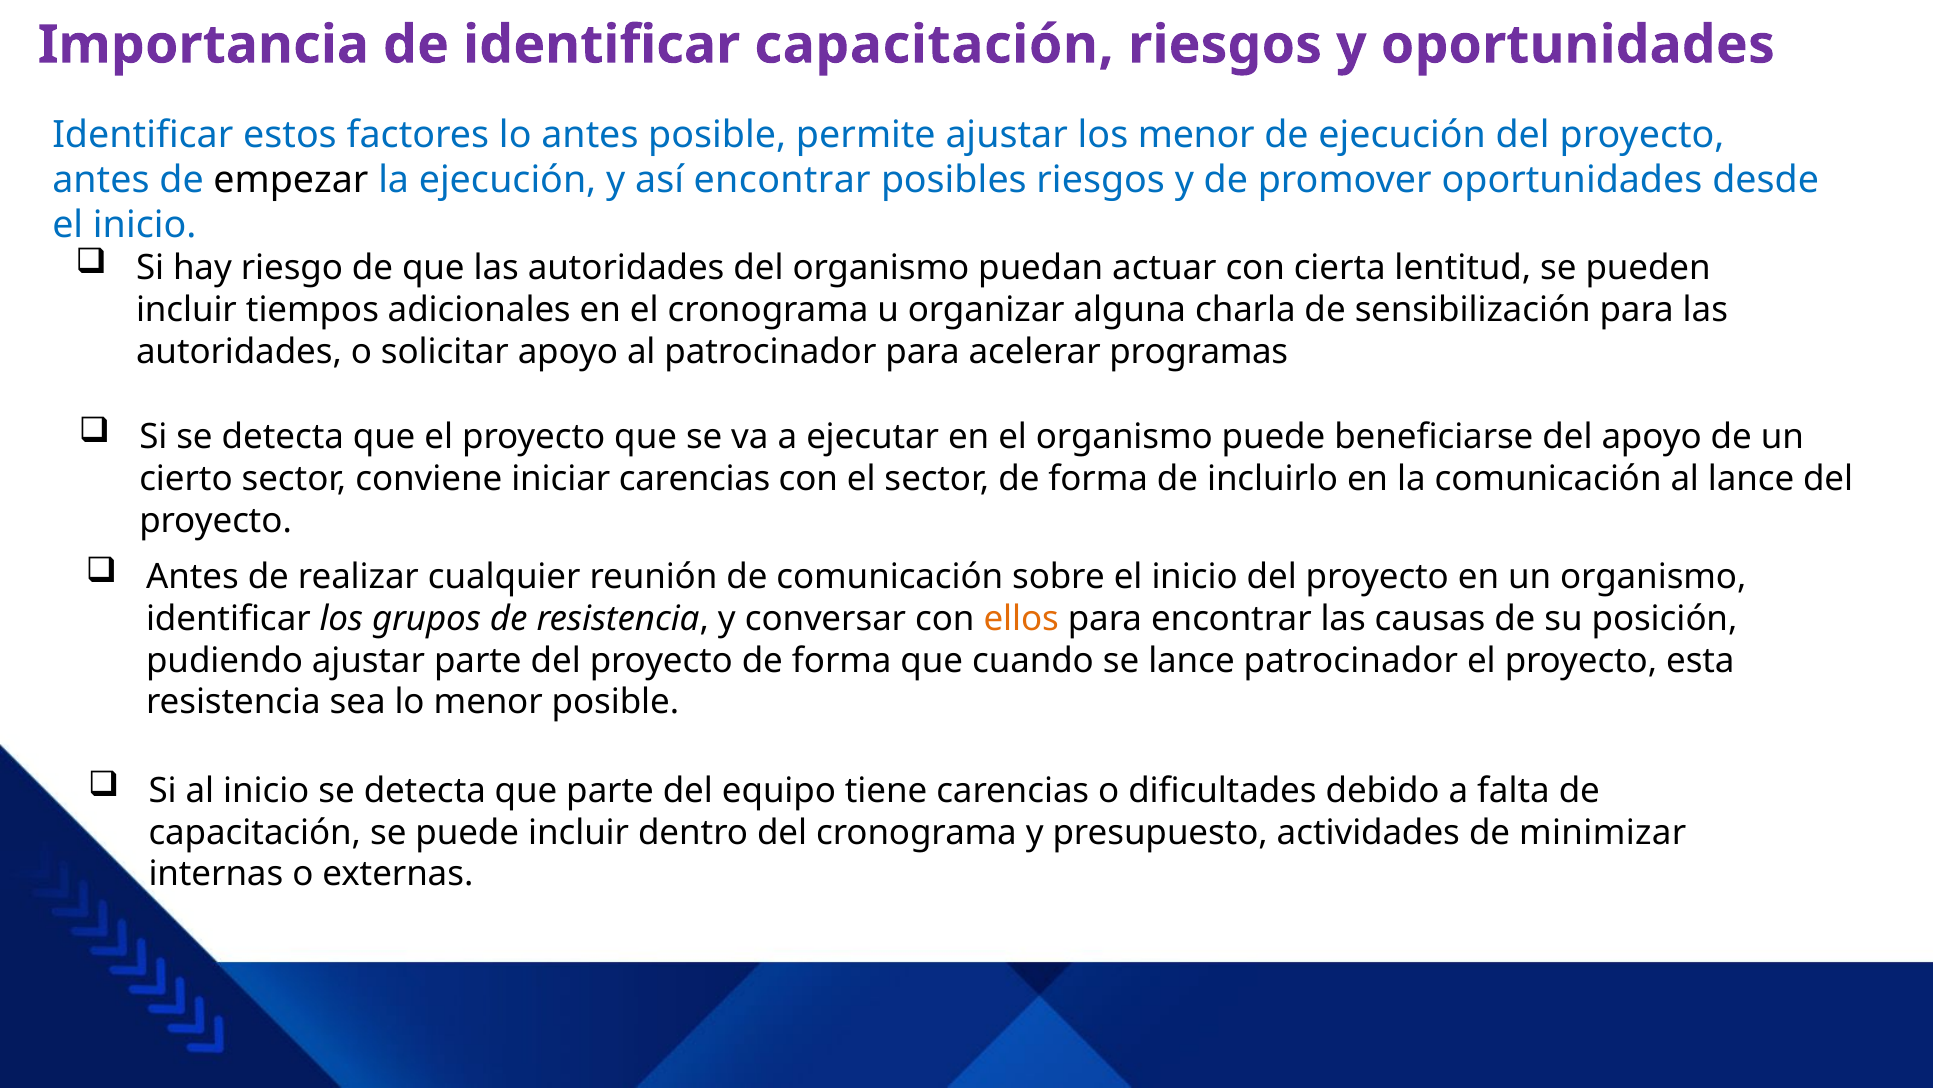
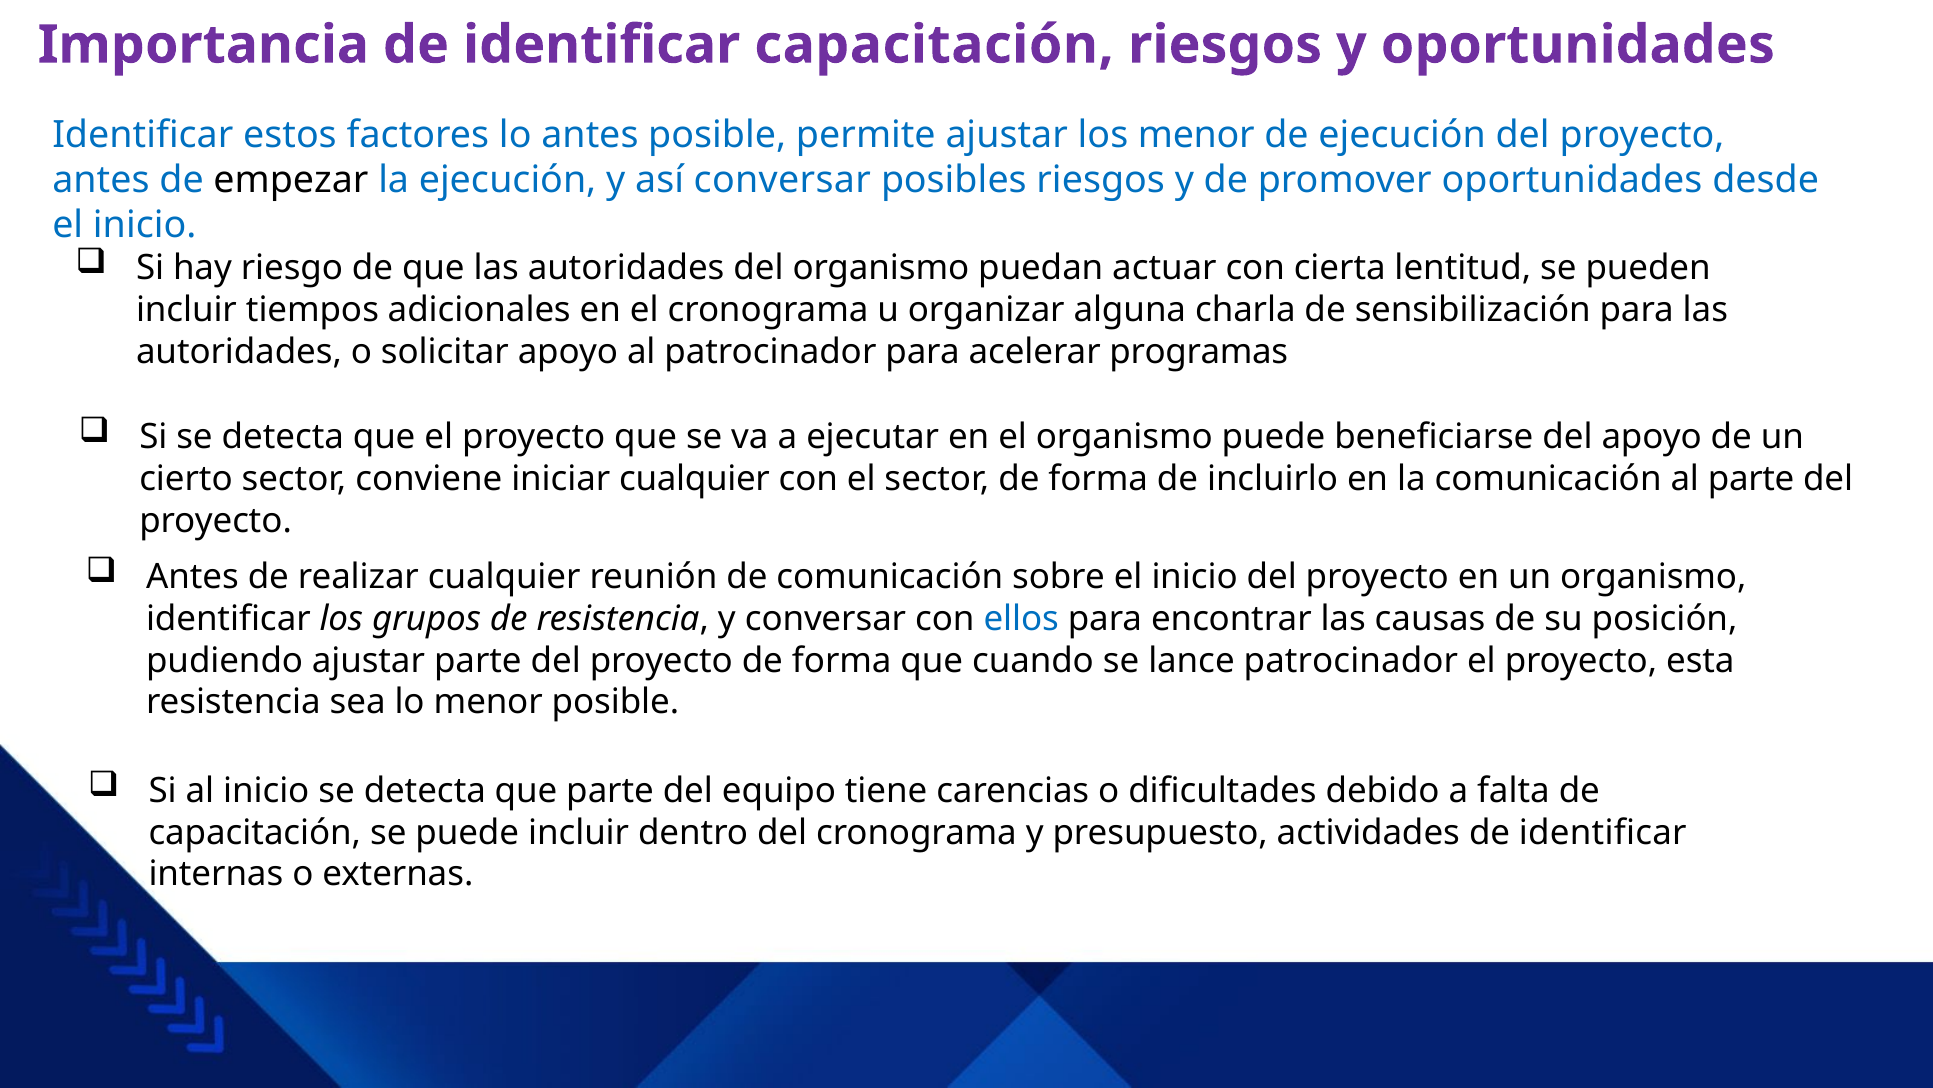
así encontrar: encontrar -> conversar
iniciar carencias: carencias -> cualquier
al lance: lance -> parte
ellos colour: orange -> blue
actividades de minimizar: minimizar -> identificar
